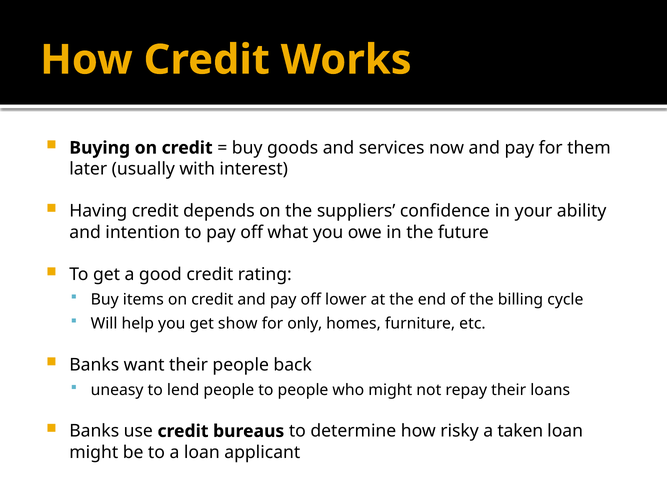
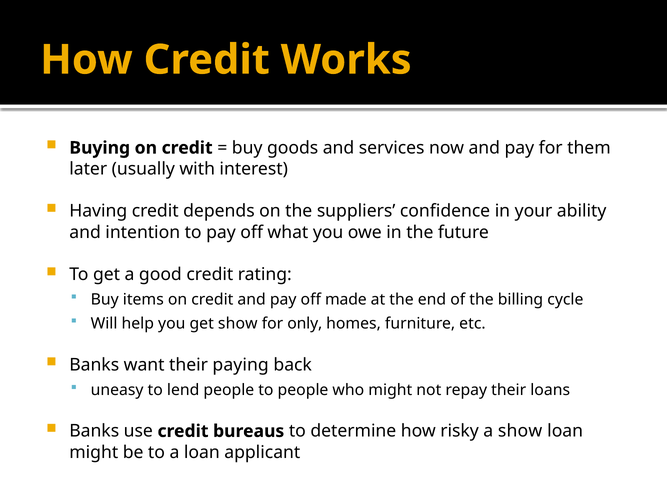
lower: lower -> made
their people: people -> paying
a taken: taken -> show
